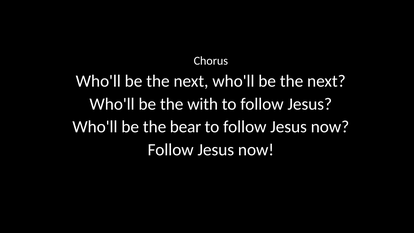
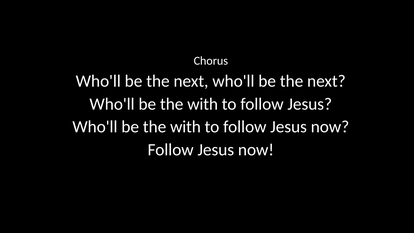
bear at (186, 127): bear -> with
